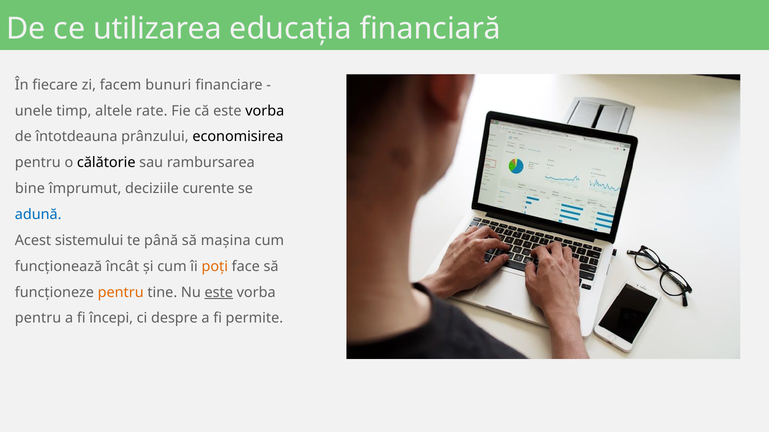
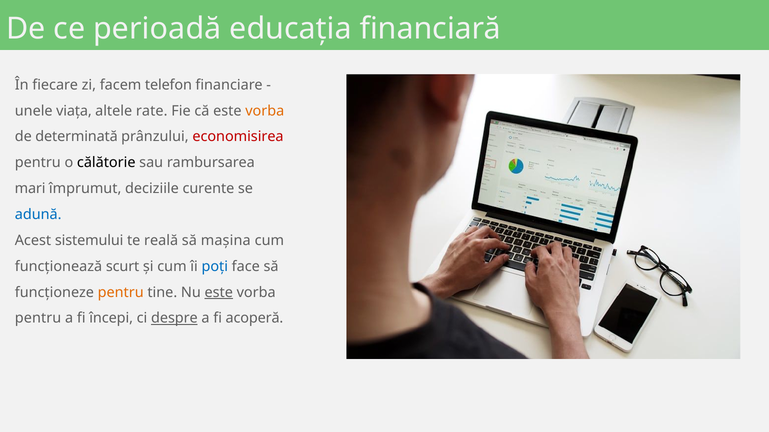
utilizarea: utilizarea -> perioadă
bunuri: bunuri -> telefon
timp: timp -> viața
vorba at (265, 111) colour: black -> orange
întotdeauna: întotdeauna -> determinată
economisirea colour: black -> red
bine: bine -> mari
până: până -> reală
încât: încât -> scurt
poți colour: orange -> blue
despre underline: none -> present
permite: permite -> acoperă
